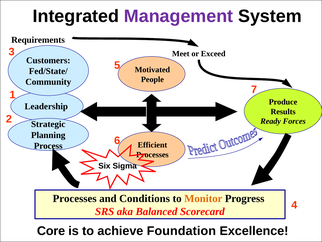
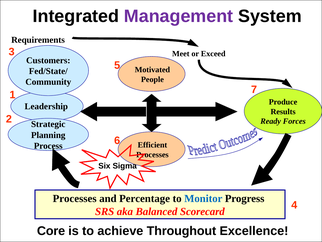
Conditions: Conditions -> Percentage
Monitor colour: orange -> blue
Foundation: Foundation -> Throughout
